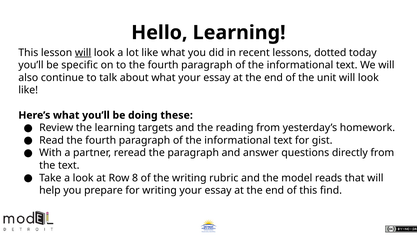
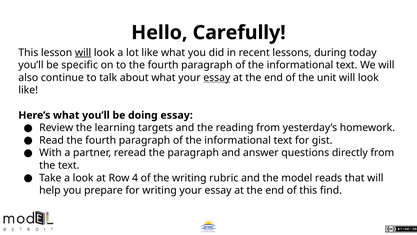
Hello Learning: Learning -> Carefully
dotted: dotted -> during
essay at (217, 78) underline: none -> present
doing these: these -> essay
8: 8 -> 4
